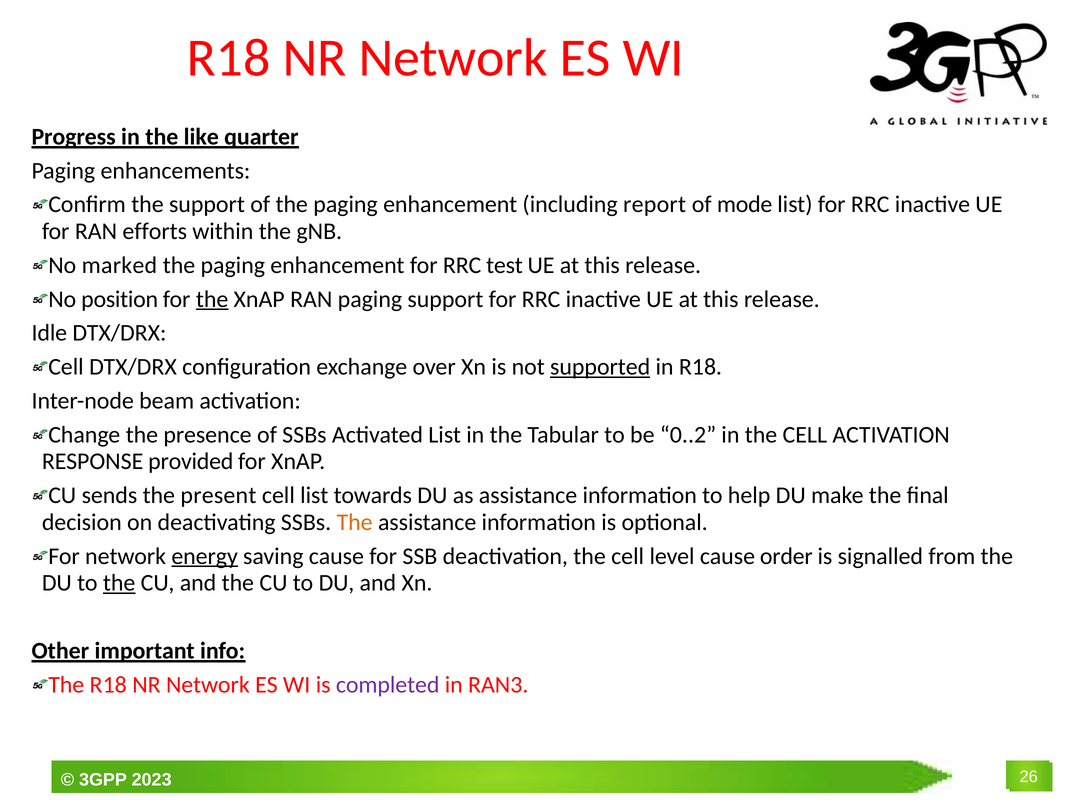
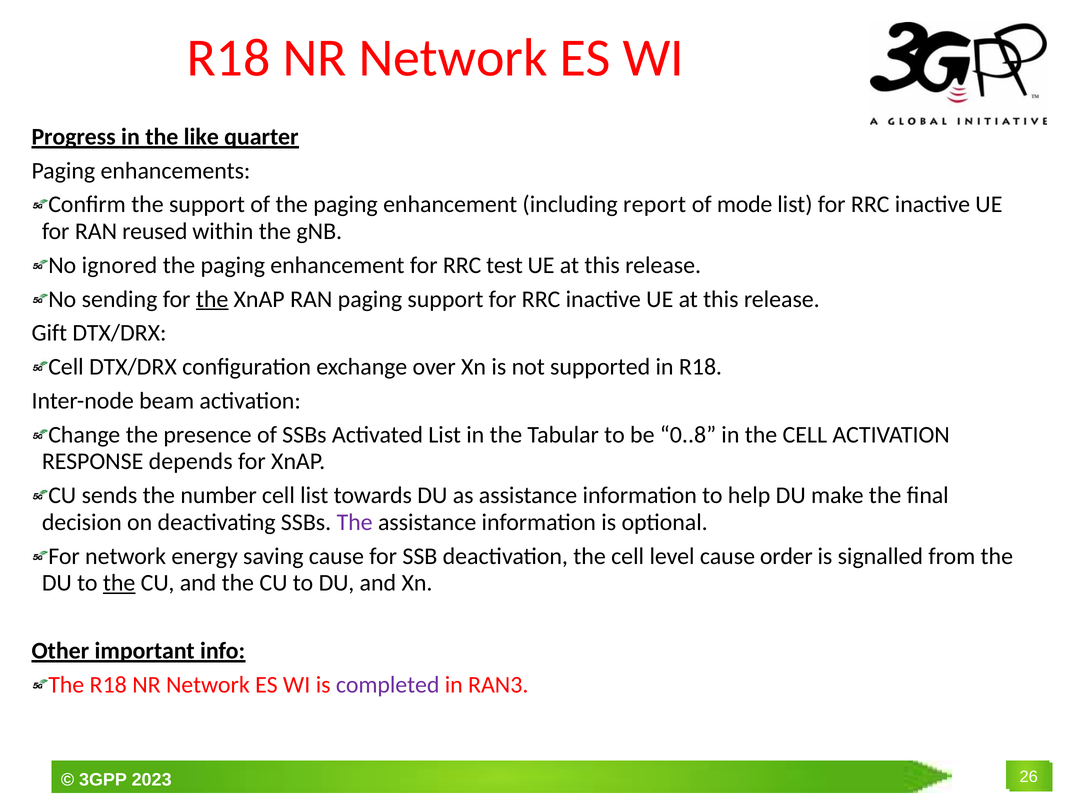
efforts: efforts -> reused
marked: marked -> ignored
position: position -> sending
Idle: Idle -> Gift
supported underline: present -> none
0..2: 0..2 -> 0..8
provided: provided -> depends
present: present -> number
The at (355, 523) colour: orange -> purple
energy underline: present -> none
